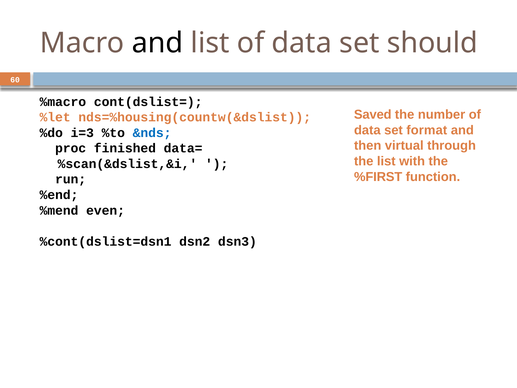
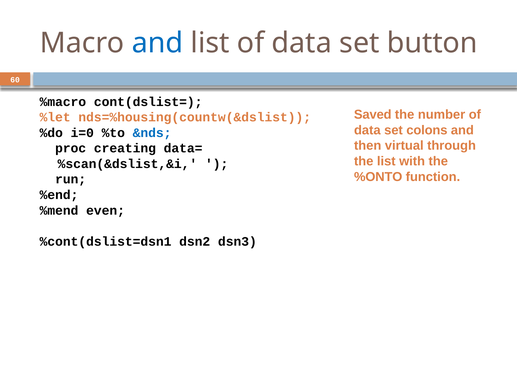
and at (157, 43) colour: black -> blue
should: should -> button
format: format -> colons
i=3: i=3 -> i=0
finished: finished -> creating
%FIRST: %FIRST -> %ONTO
